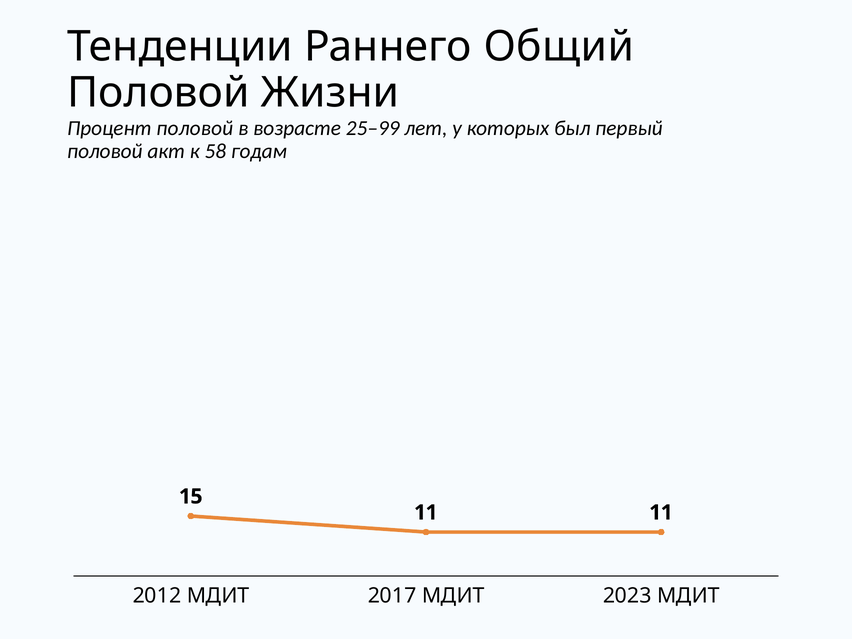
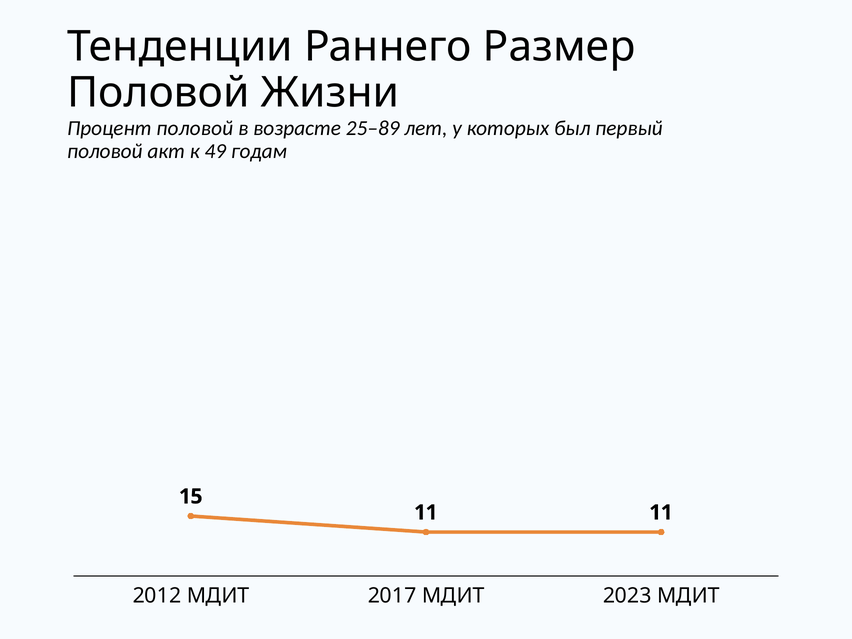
Общий: Общий -> Размер
25–99: 25–99 -> 25–89
58: 58 -> 49
